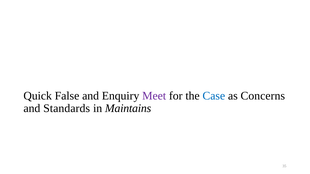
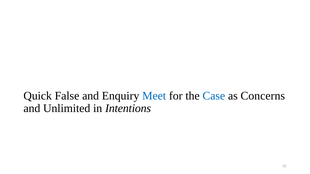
Meet colour: purple -> blue
Standards: Standards -> Unlimited
Maintains: Maintains -> Intentions
